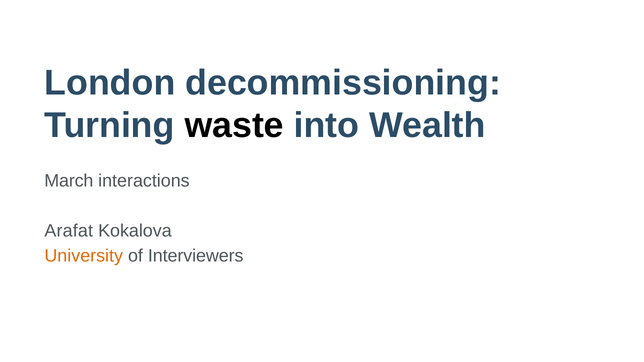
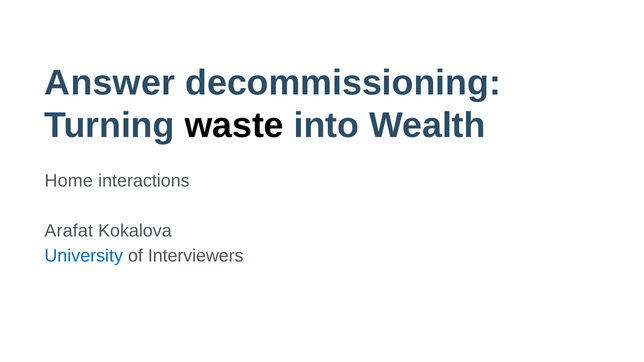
London: London -> Answer
March: March -> Home
University colour: orange -> blue
